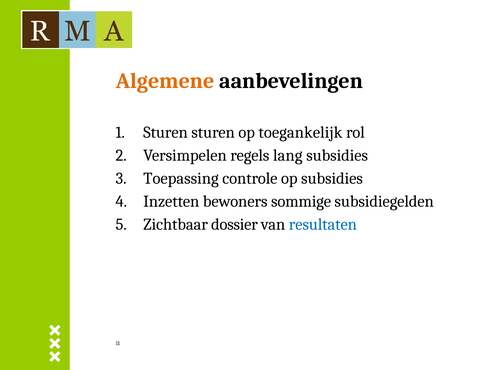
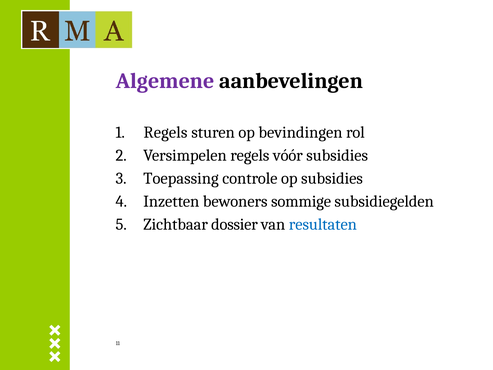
Algemene colour: orange -> purple
Sturen at (166, 132): Sturen -> Regels
toegankelijk: toegankelijk -> bevindingen
lang: lang -> vóór
